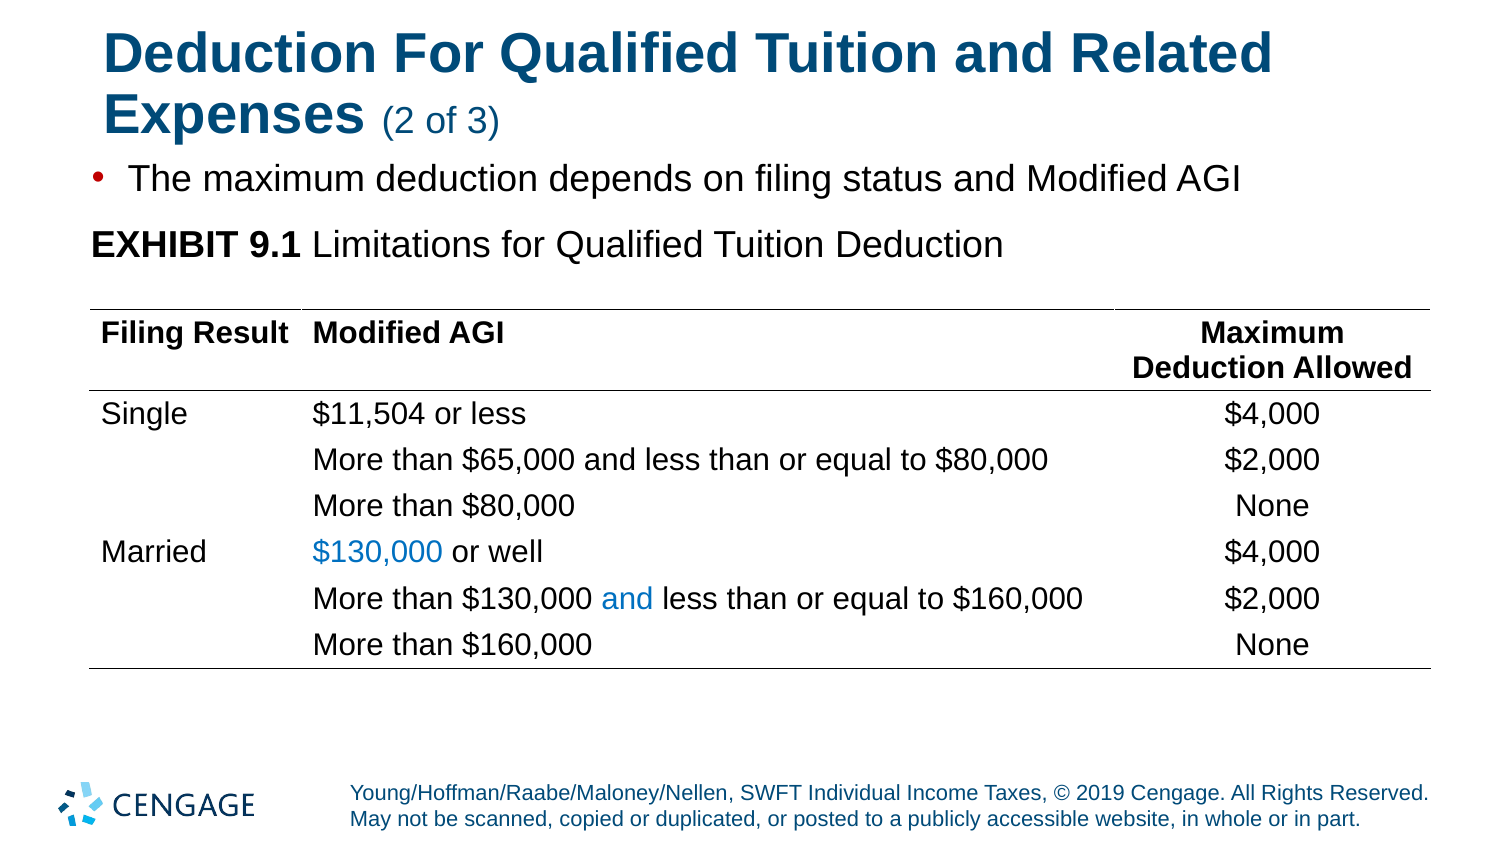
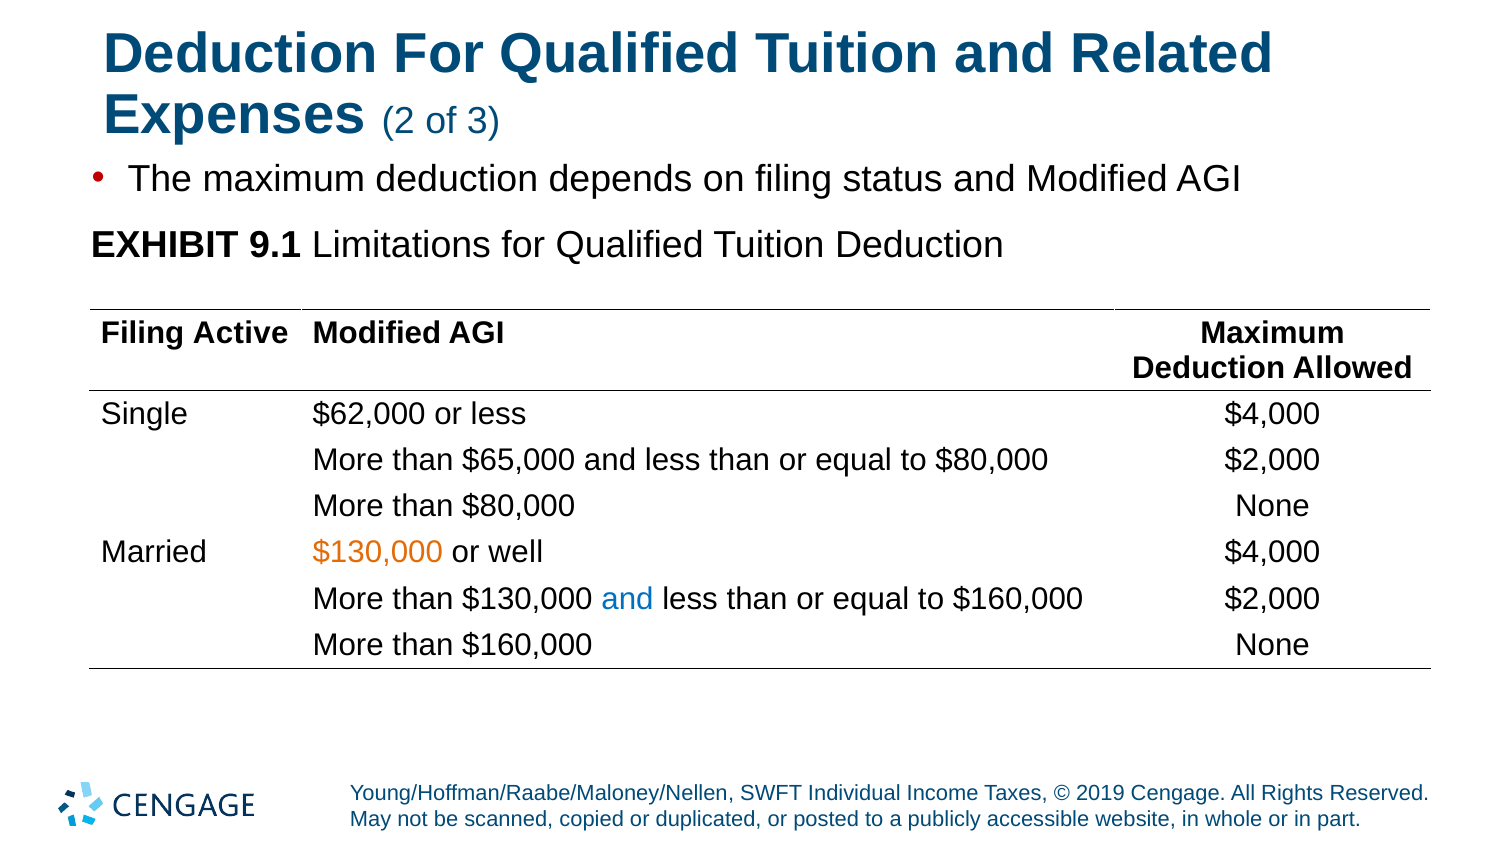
Result: Result -> Active
$11,504: $11,504 -> $62,000
$130,000 at (378, 553) colour: blue -> orange
